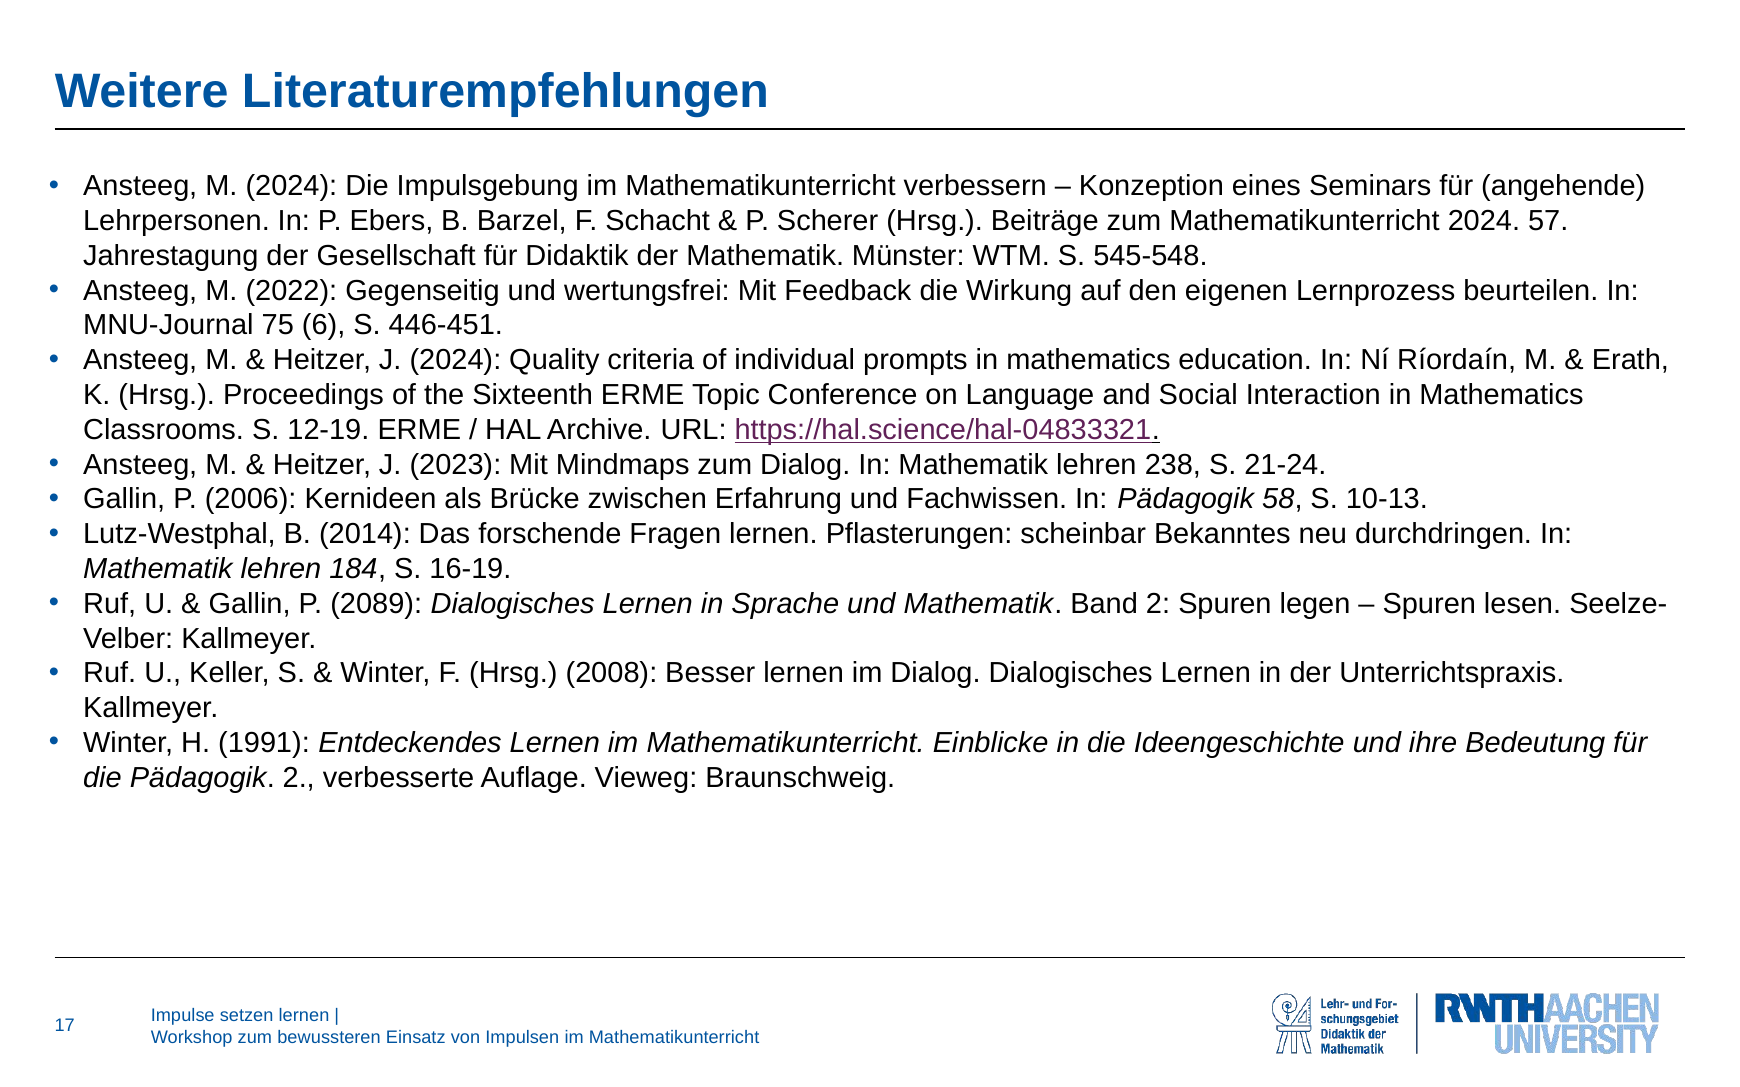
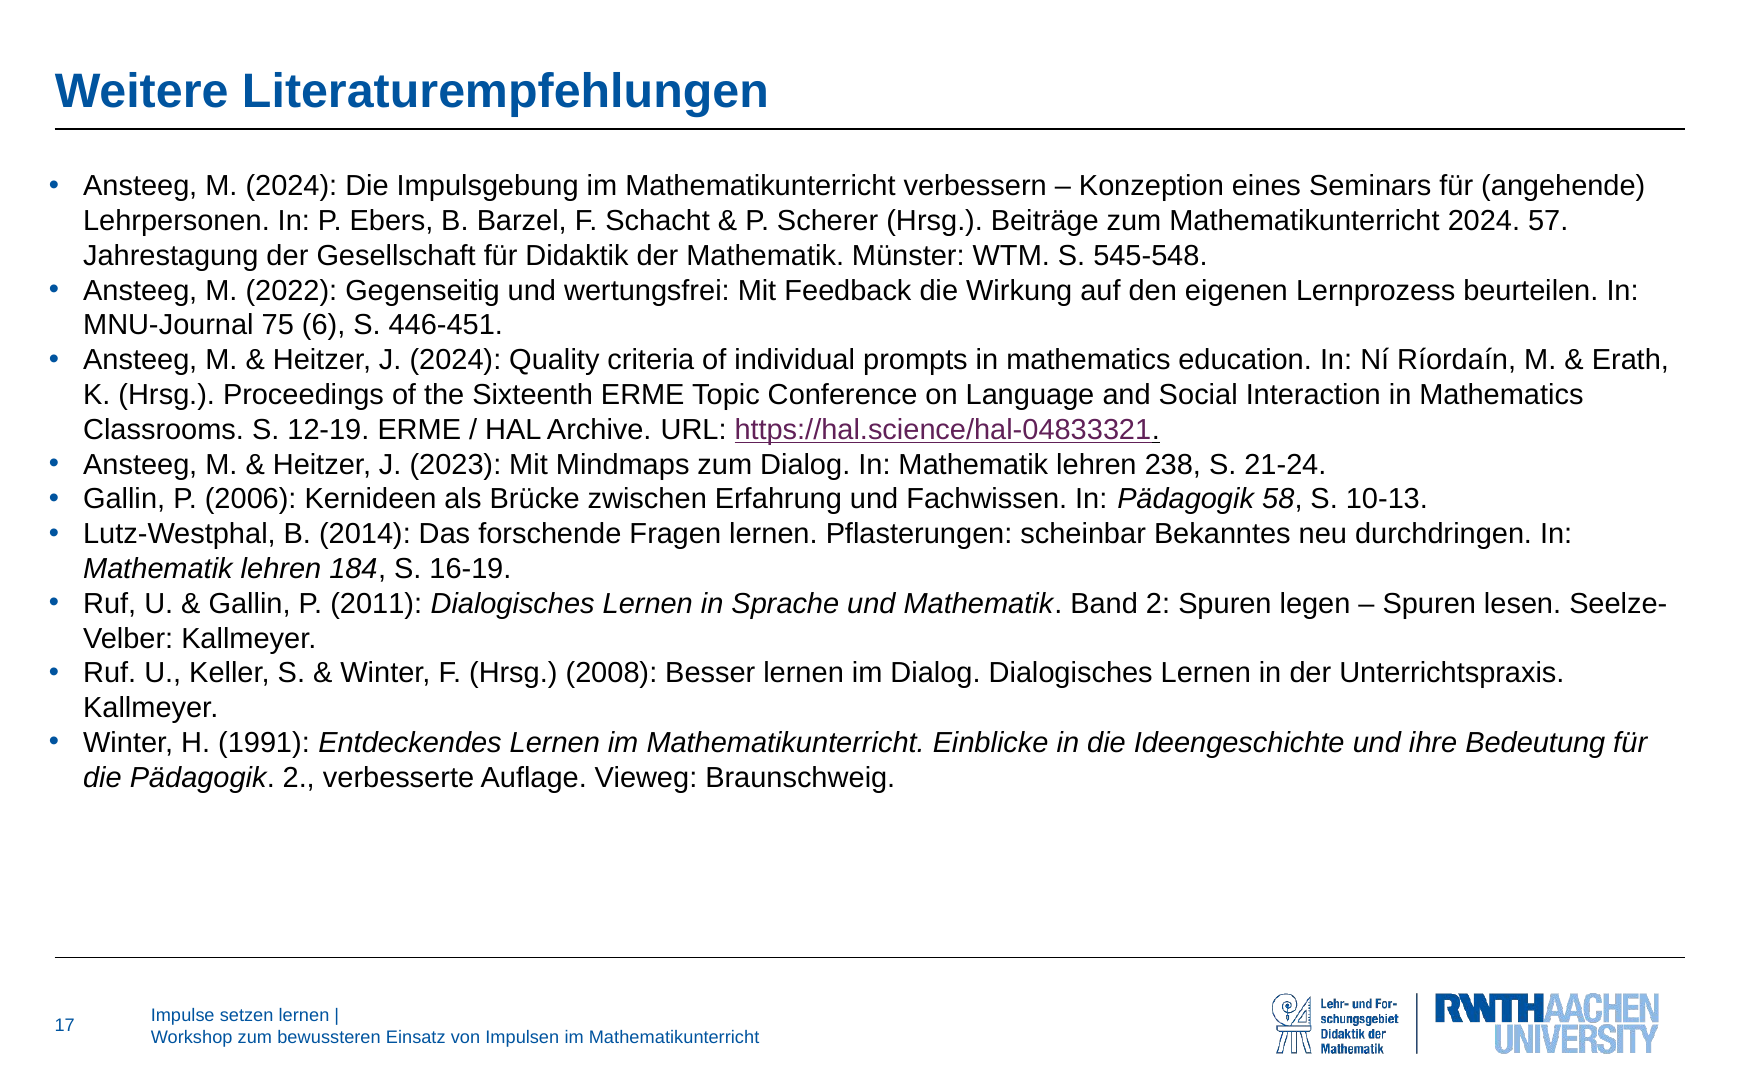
2089: 2089 -> 2011
